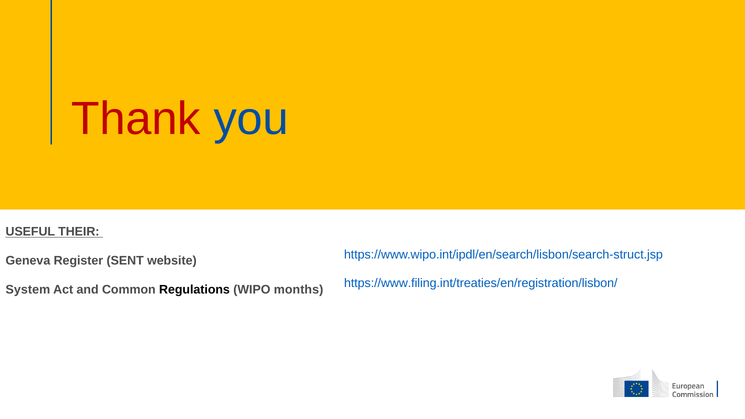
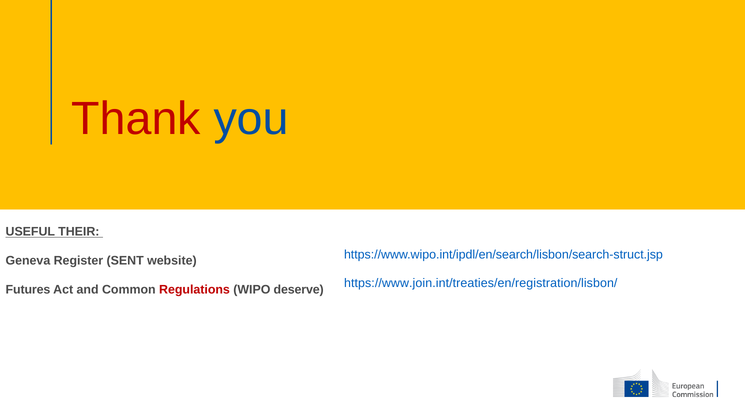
https://www.filing.int/treaties/en/registration/lisbon/: https://www.filing.int/treaties/en/registration/lisbon/ -> https://www.join.int/treaties/en/registration/lisbon/
System: System -> Futures
Regulations colour: black -> red
months: months -> deserve
